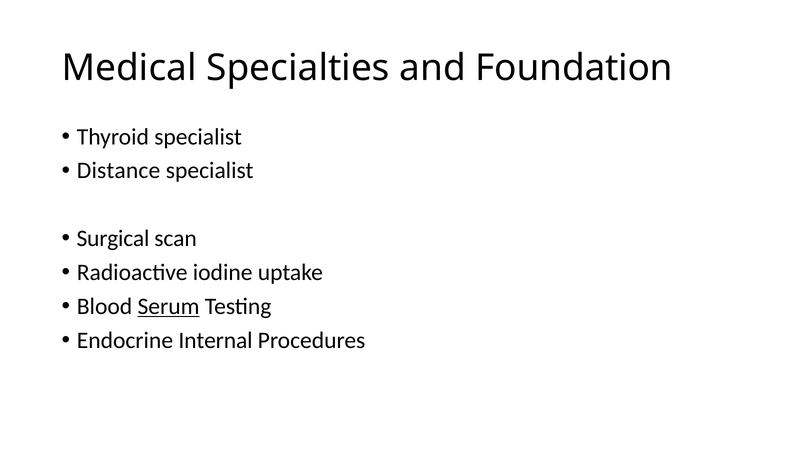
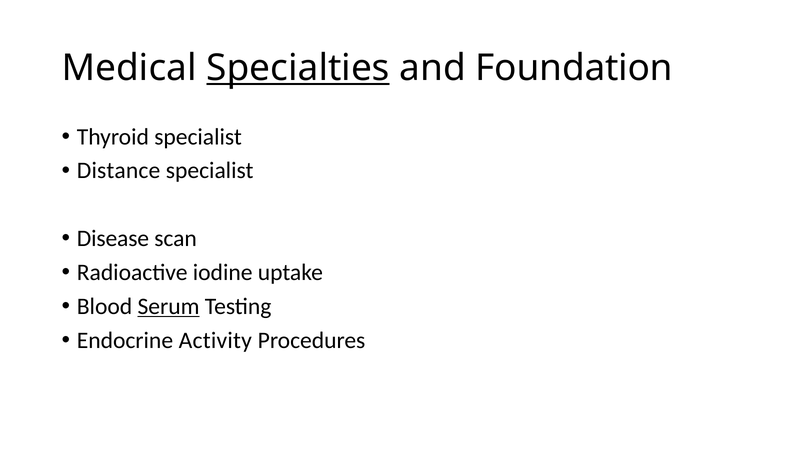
Specialties underline: none -> present
Surgical: Surgical -> Disease
Internal: Internal -> Activity
